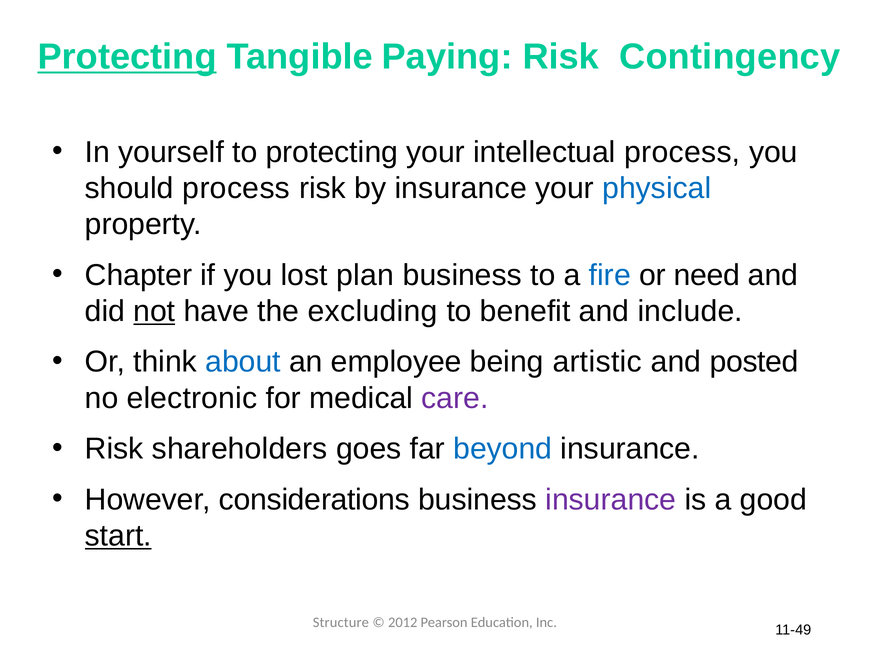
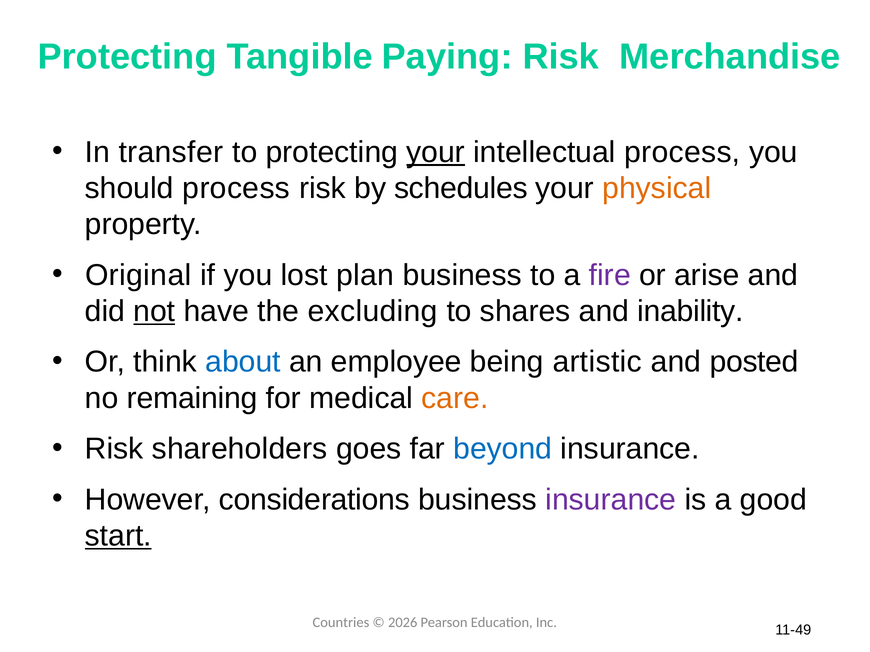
Protecting at (127, 57) underline: present -> none
Contingency: Contingency -> Merchandise
yourself: yourself -> transfer
your at (436, 152) underline: none -> present
by insurance: insurance -> schedules
physical colour: blue -> orange
Chapter: Chapter -> Original
fire colour: blue -> purple
need: need -> arise
benefit: benefit -> shares
include: include -> inability
electronic: electronic -> remaining
care colour: purple -> orange
Structure: Structure -> Countries
2012: 2012 -> 2026
